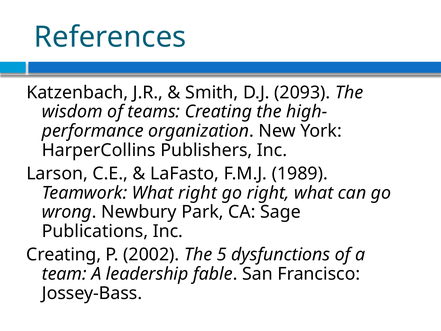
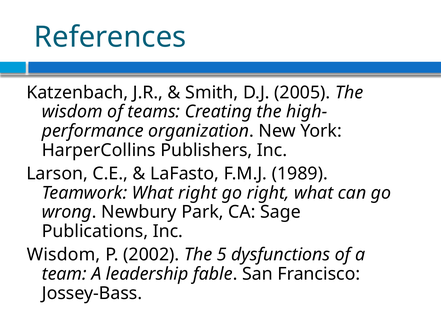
2093: 2093 -> 2005
Creating at (64, 255): Creating -> Wisdom
